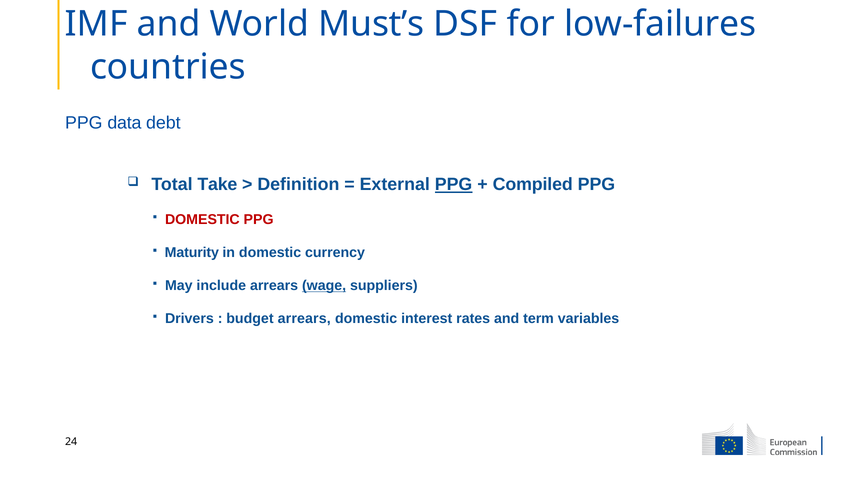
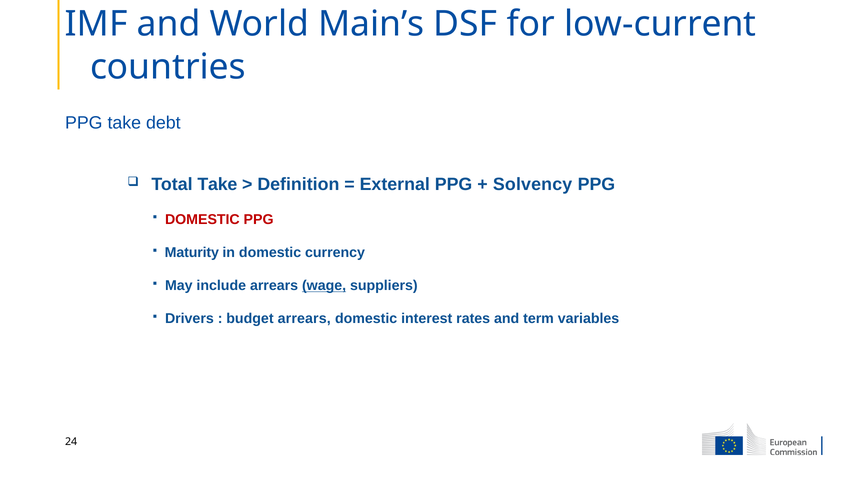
Must’s: Must’s -> Main’s
low-failures: low-failures -> low-current
PPG data: data -> take
PPG at (454, 184) underline: present -> none
Compiled: Compiled -> Solvency
